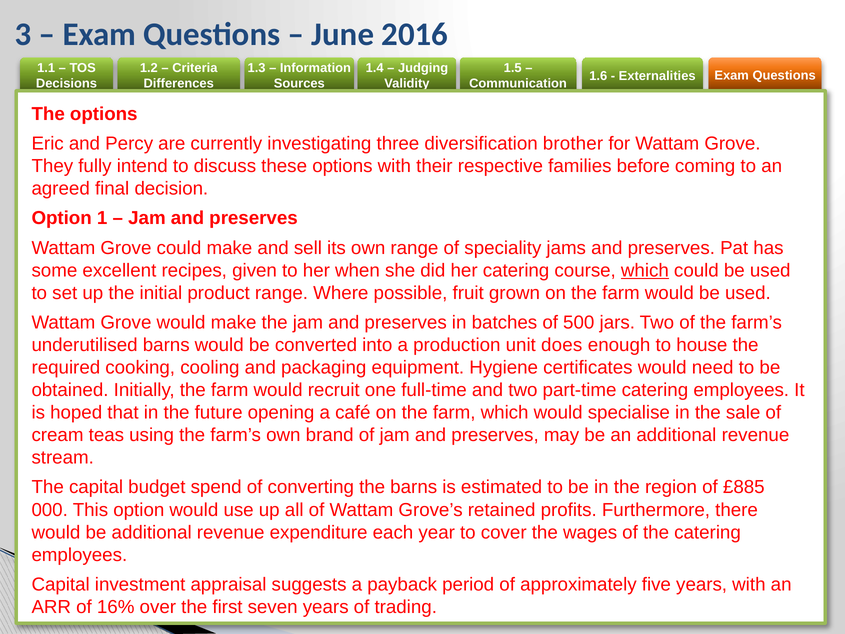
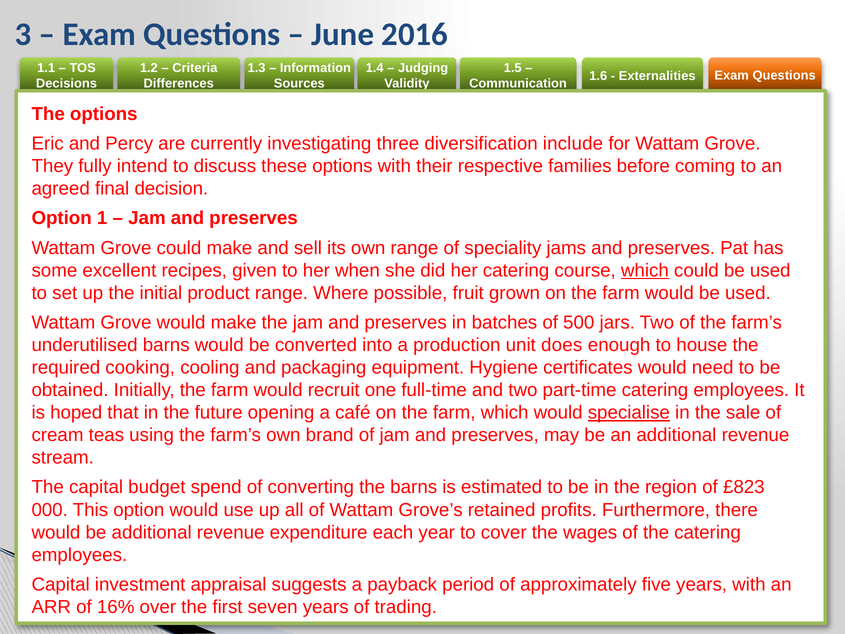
brother: brother -> include
specialise underline: none -> present
£885: £885 -> £823
